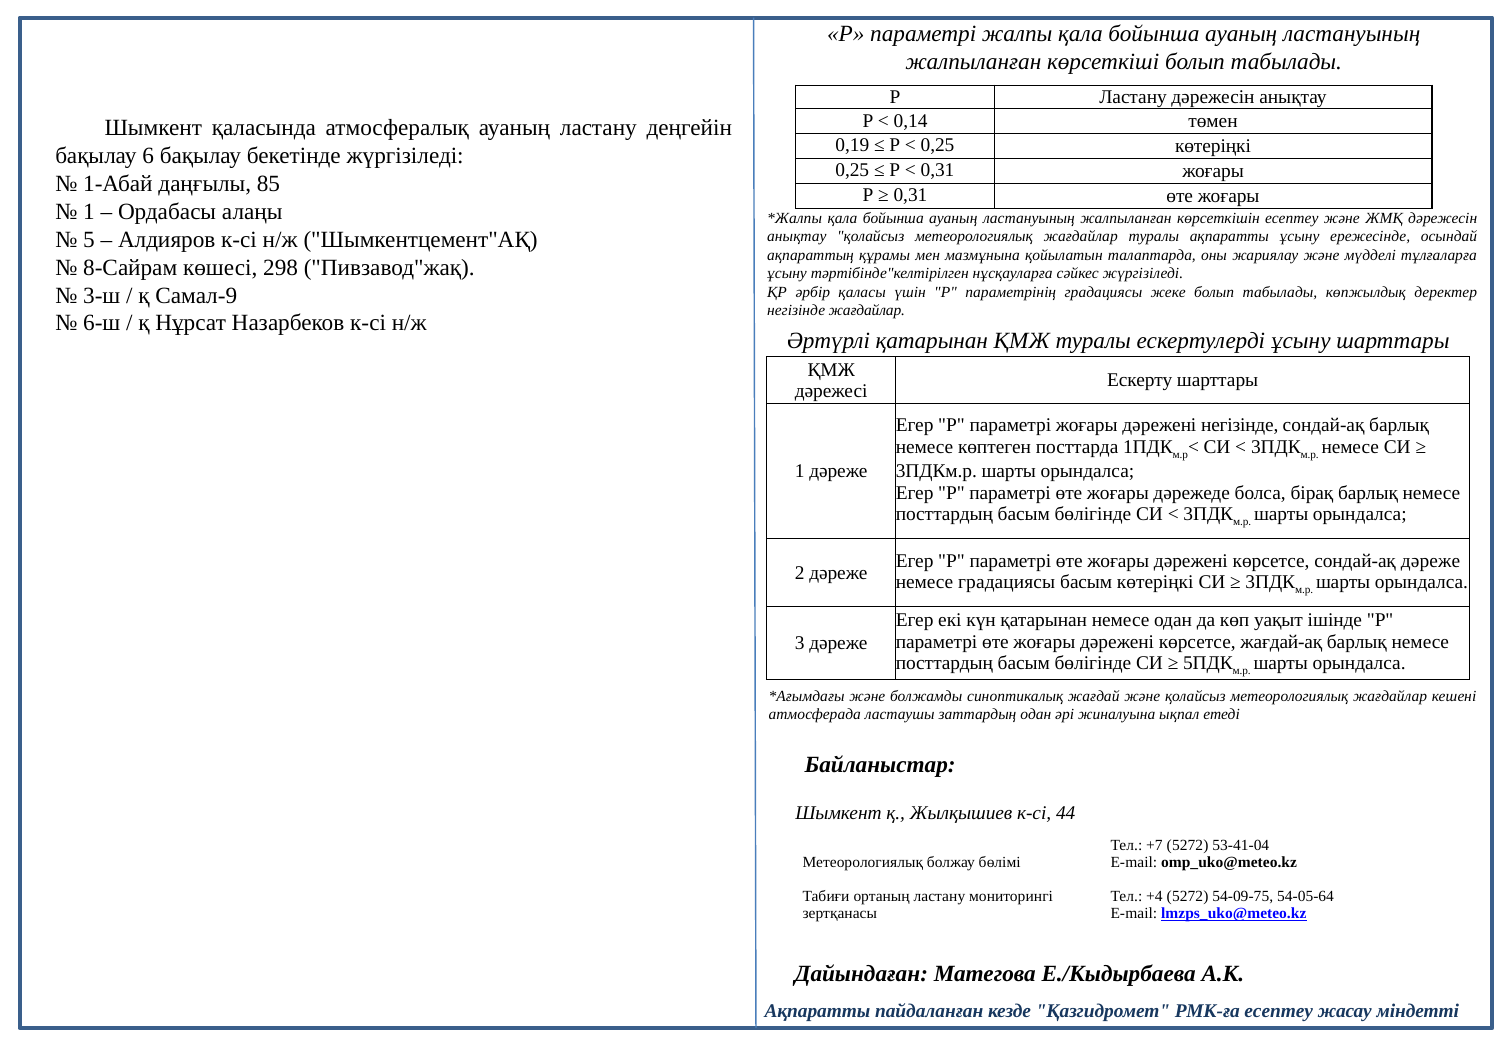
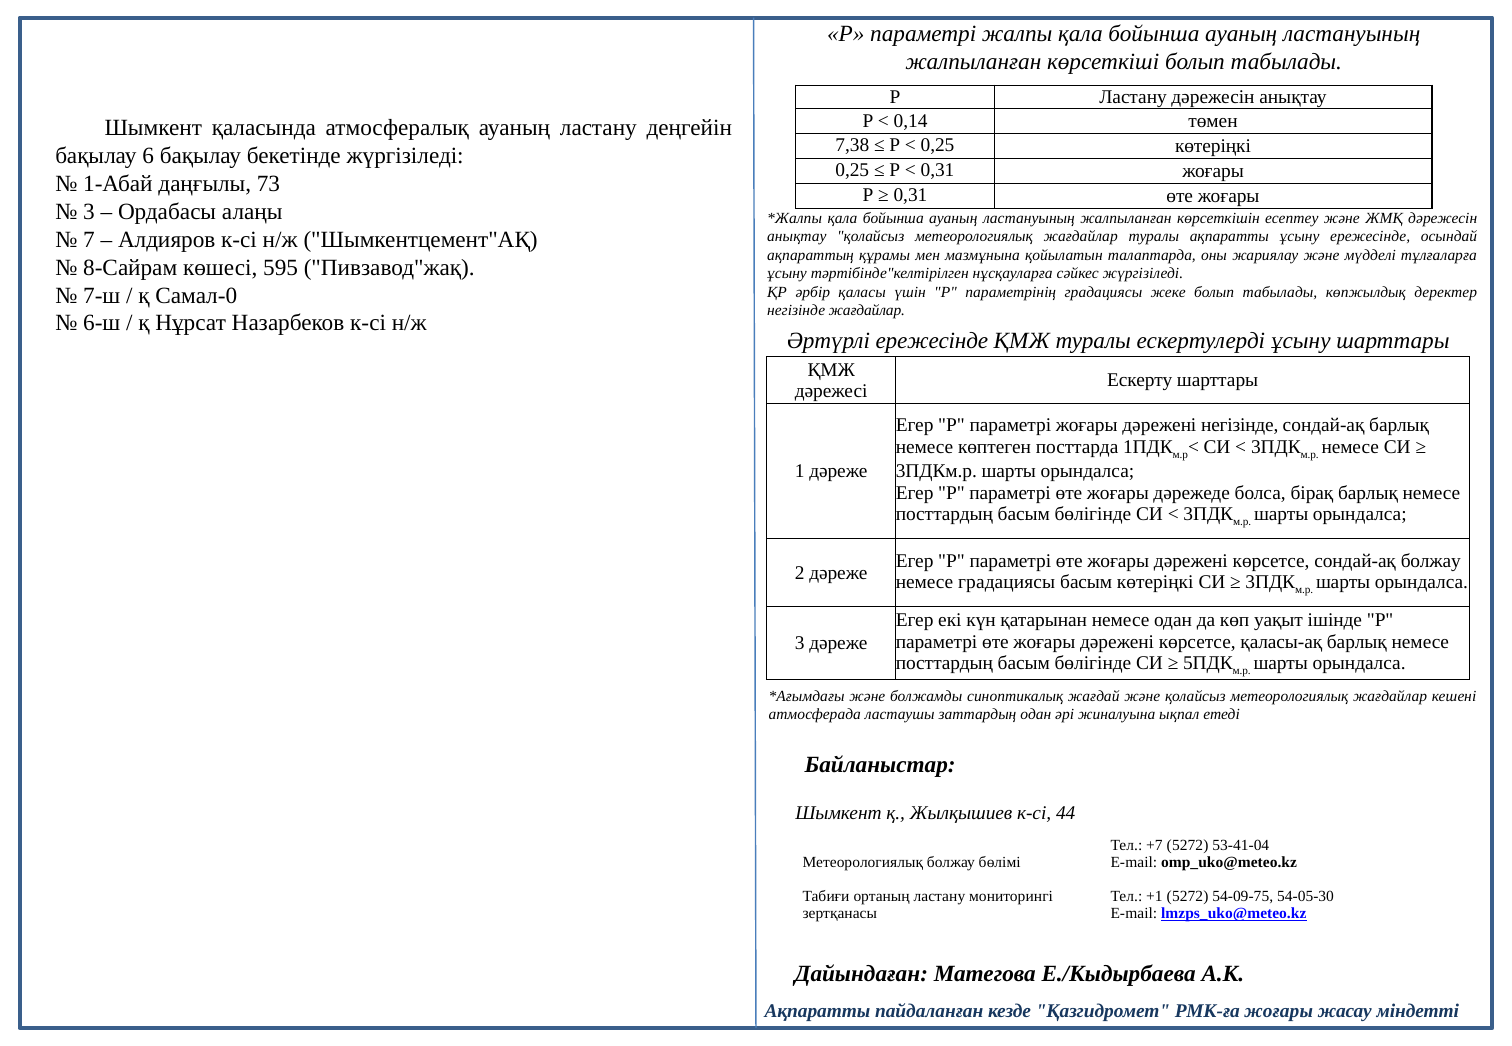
0,19: 0,19 -> 7,38
85: 85 -> 73
1 at (89, 212): 1 -> 3
5: 5 -> 7
298: 298 -> 595
3-ш: 3-ш -> 7-ш
Самал-9: Самал-9 -> Самал-0
Әртүрлі қатарынан: қатарынан -> ережесінде
сондай-ақ дәреже: дәреже -> болжау
жағдай-ақ: жағдай-ақ -> қаласы-ақ
+4: +4 -> +1
54-05-64: 54-05-64 -> 54-05-30
РМК-ға есептеу: есептеу -> жоғары
